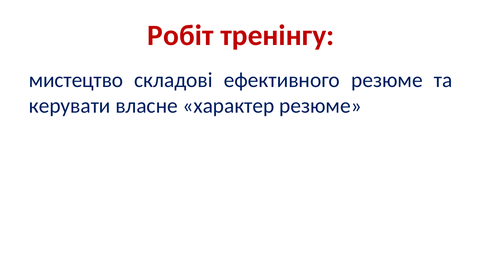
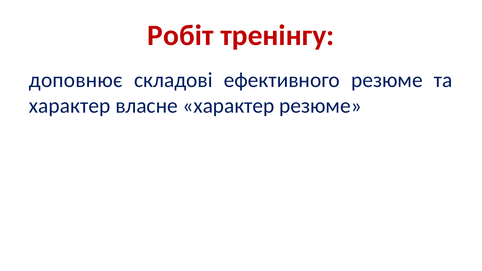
мистецтво: мистецтво -> доповнює
керувати at (70, 106): керувати -> характер
